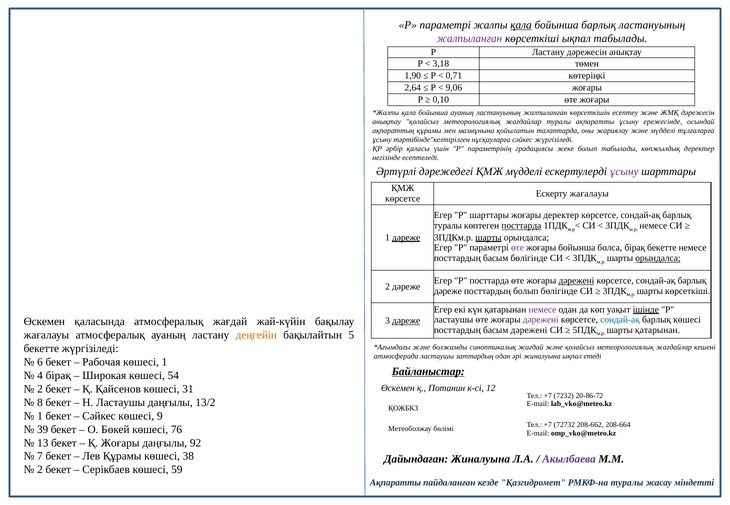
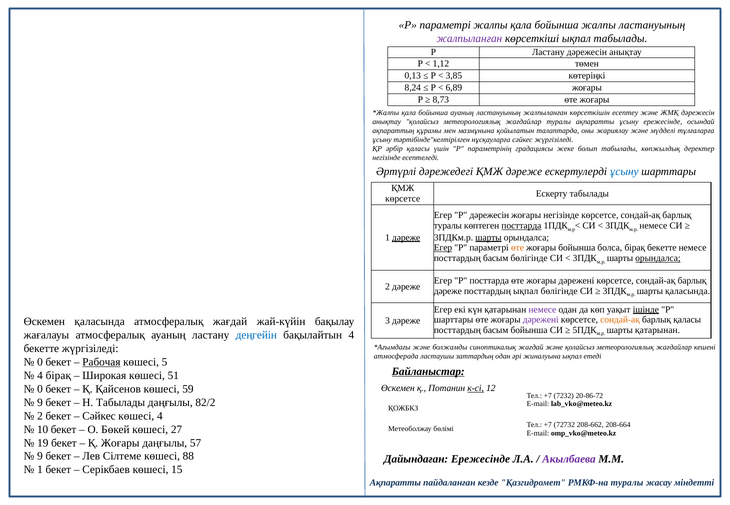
қала at (521, 25) underline: present -> none
бойынша барлық: барлық -> жалпы
3,18: 3,18 -> 1,12
1,90: 1,90 -> 0,13
0,71: 0,71 -> 3,85
2,64: 2,64 -> 8,24
9,06: 9,06 -> 6,89
0,10: 0,10 -> 8,73
ҚМЖ мүдделі: мүдделі -> дәреже
ұсыну at (624, 171) colour: purple -> blue
Ескерту жағалауы: жағалауы -> табылады
Р шарттары: шарттары -> дәрежесін
жоғары деректер: деректер -> негізінде
Егер at (443, 248) underline: none -> present
өте at (517, 248) colour: purple -> orange
дәрежені at (576, 281) underline: present -> none
посттардың болып: болып -> ықпал
шарты көрсеткіші: көрсеткіші -> қаласында
ластаушы at (454, 320): ластаушы -> шарттары
сондай-ақ at (620, 320) colour: blue -> orange
барлық көшесі: көшесі -> қаласы
дәреже at (406, 321) underline: present -> none
басым дәрежені: дәрежені -> бойынша
деңгейін colour: orange -> blue
бақылайтын 5: 5 -> 4
6 at (40, 362): 6 -> 0
Рабочая underline: none -> present
көшесі 1: 1 -> 5
54: 54 -> 51
к-сі underline: none -> present
2 at (40, 389): 2 -> 0
31: 31 -> 59
8 at (40, 403): 8 -> 9
Н Ластаушы: Ластаушы -> Табылады
13/2: 13/2 -> 82/2
1 at (40, 416): 1 -> 2
көшесі 9: 9 -> 4
39: 39 -> 10
76: 76 -> 27
13: 13 -> 19
92: 92 -> 57
7 at (40, 457): 7 -> 9
Лев Құрамы: Құрамы -> Сілтеме
38: 38 -> 88
Дайындаған Жиналуына: Жиналуына -> Ережесінде
2 at (40, 470): 2 -> 1
59: 59 -> 15
